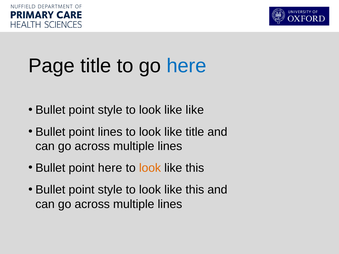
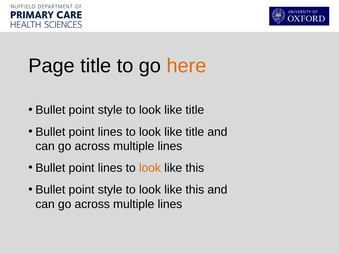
here at (187, 66) colour: blue -> orange
like at (195, 110): like -> title
here at (110, 168): here -> lines
